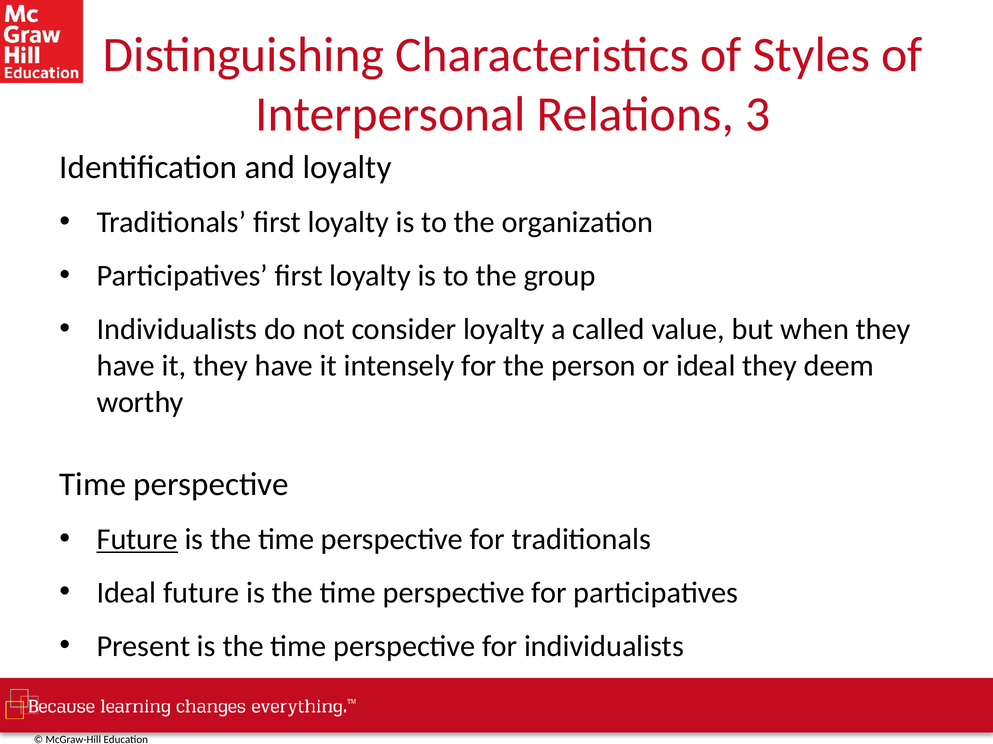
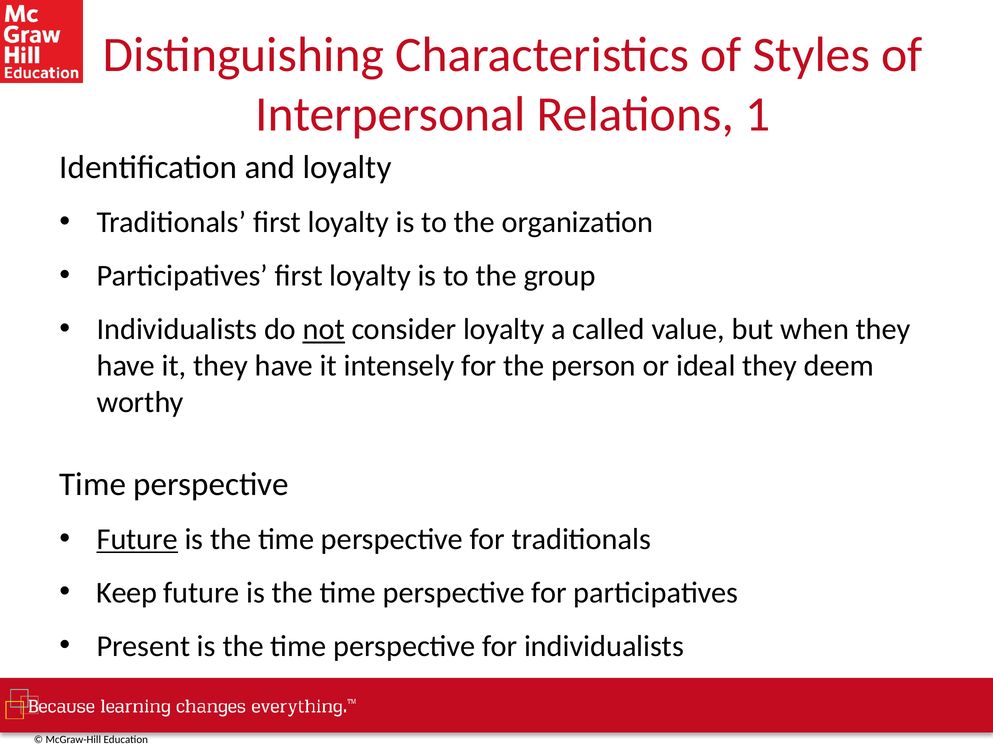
3: 3 -> 1
not underline: none -> present
Ideal at (126, 593): Ideal -> Keep
